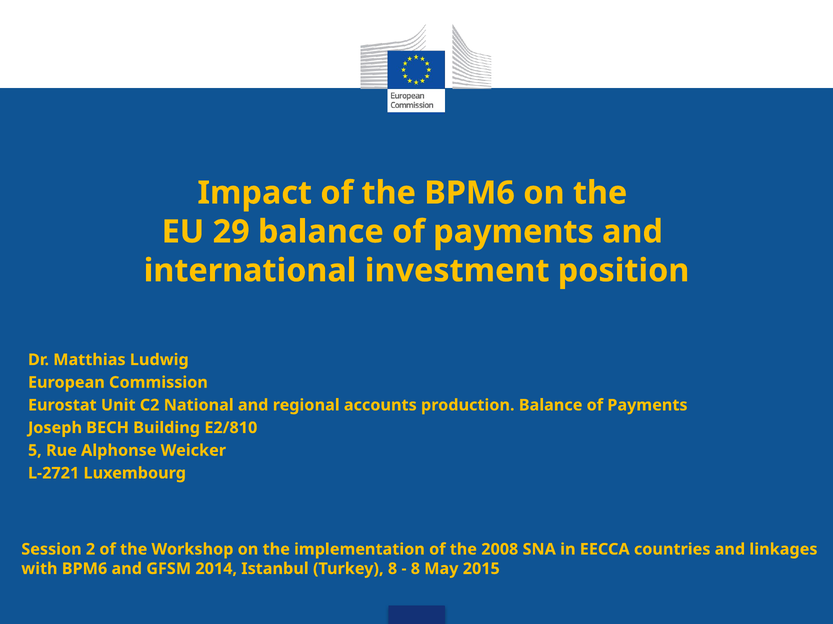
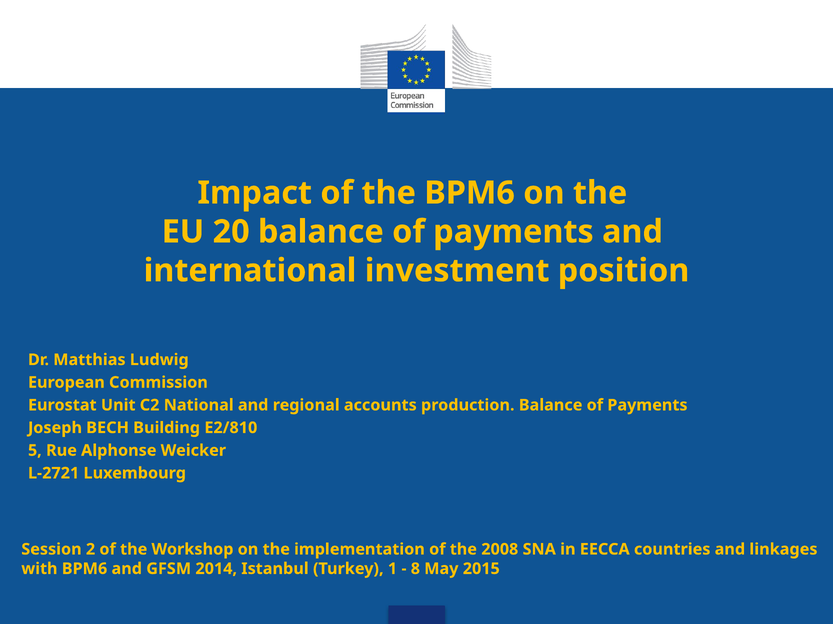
29: 29 -> 20
Turkey 8: 8 -> 1
